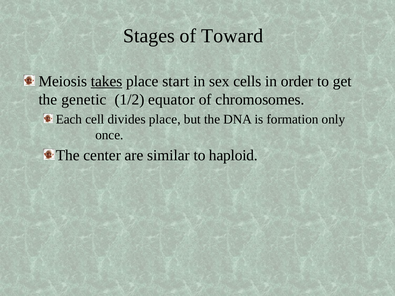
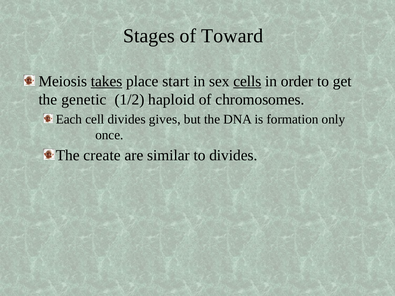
cells underline: none -> present
equator: equator -> haploid
divides place: place -> gives
center: center -> create
to haploid: haploid -> divides
